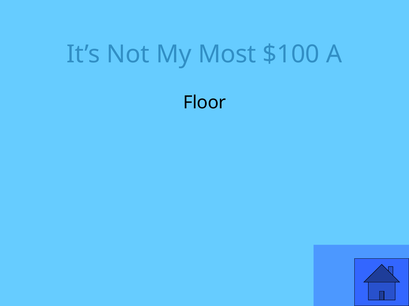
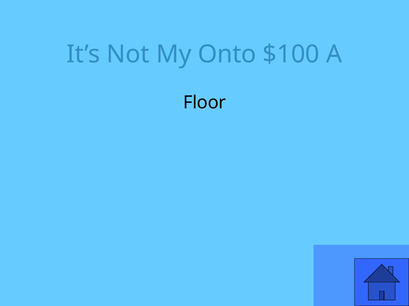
Most: Most -> Onto
